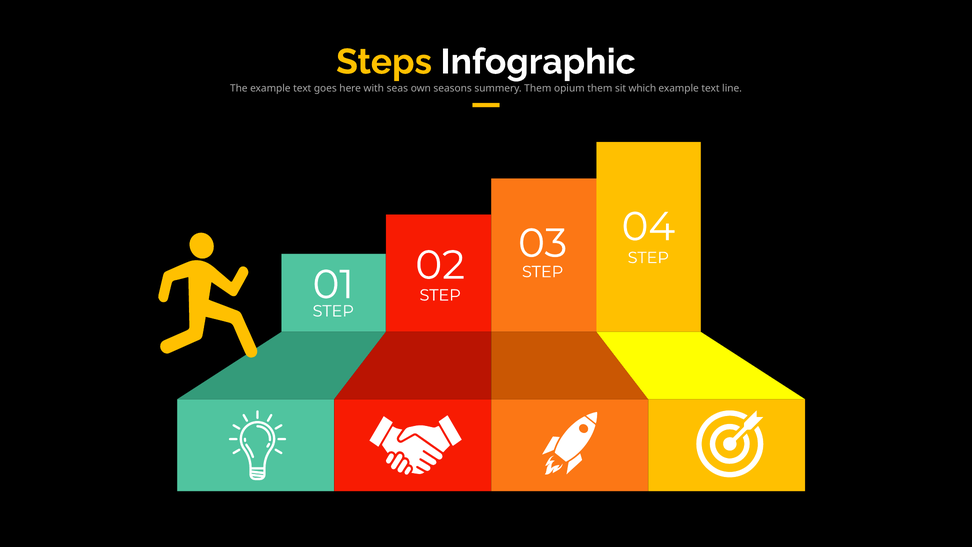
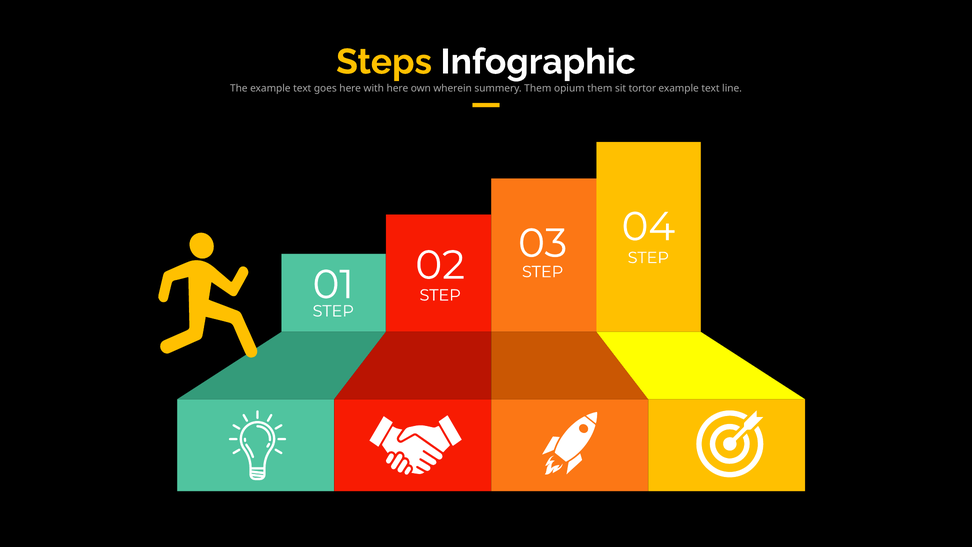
with seas: seas -> here
seasons: seasons -> wherein
which: which -> tortor
